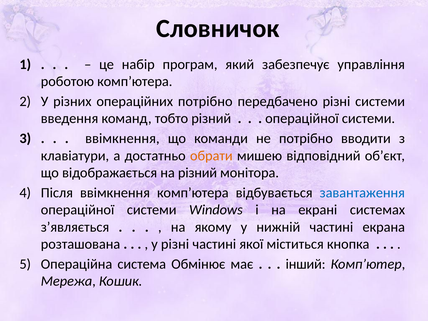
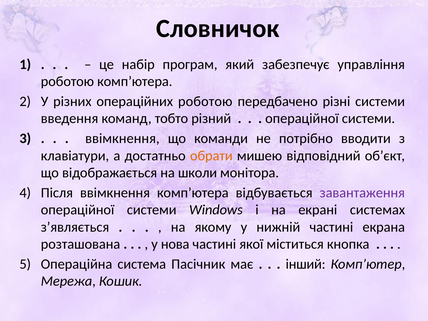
операційних потрібно: потрібно -> роботою
на різний: різний -> школи
завантаження colour: blue -> purple
у різні: різні -> нова
Обмінює: Обмінює -> Пасічник
